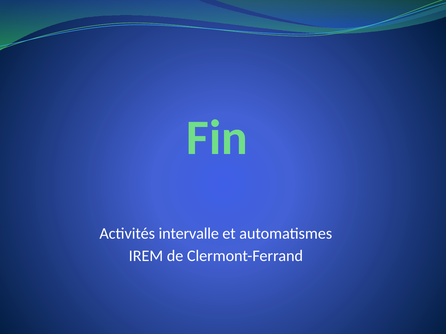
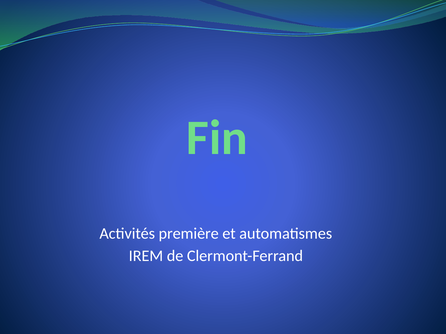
intervalle: intervalle -> première
